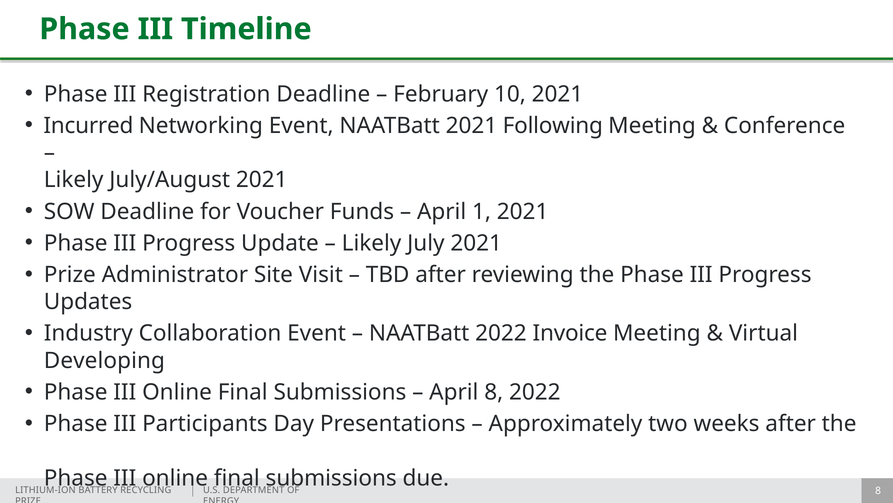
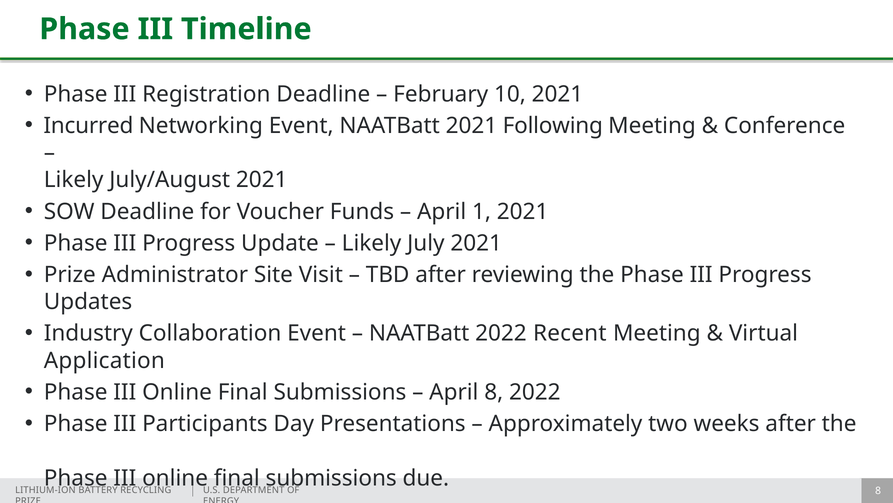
Invoice: Invoice -> Recent
Developing: Developing -> Application
